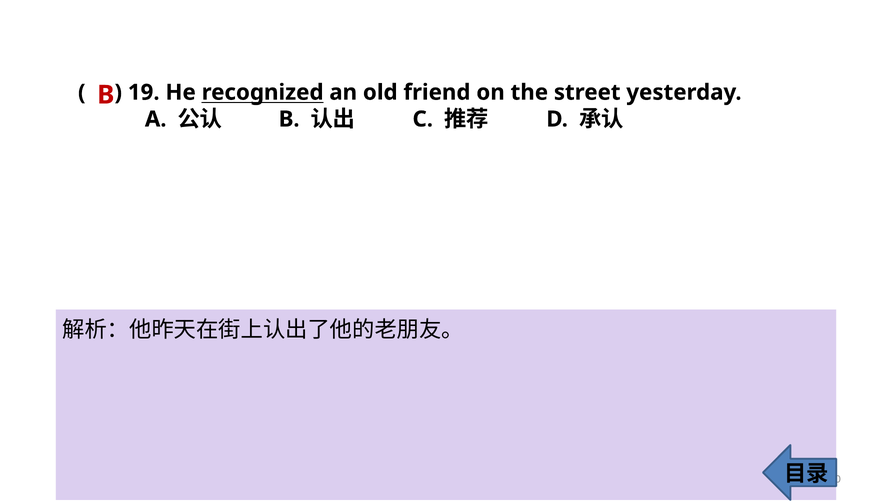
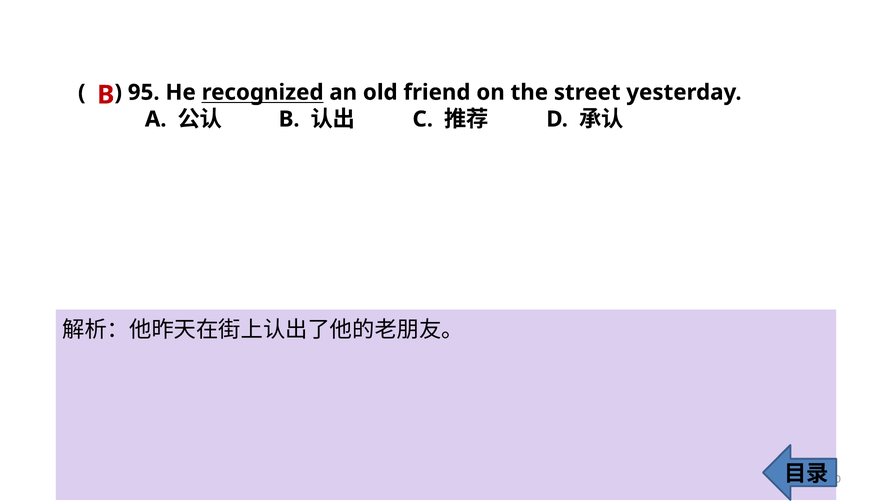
19: 19 -> 95
